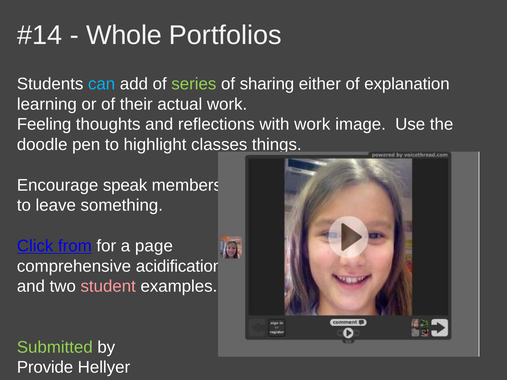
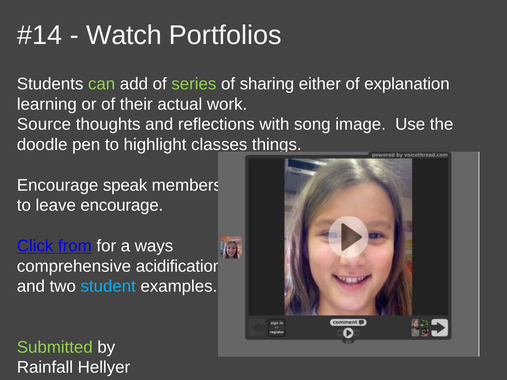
Whole: Whole -> Watch
can colour: light blue -> light green
Feeling: Feeling -> Source
with work: work -> song
leave something: something -> encourage
page: page -> ways
student colour: pink -> light blue
Provide: Provide -> Rainfall
